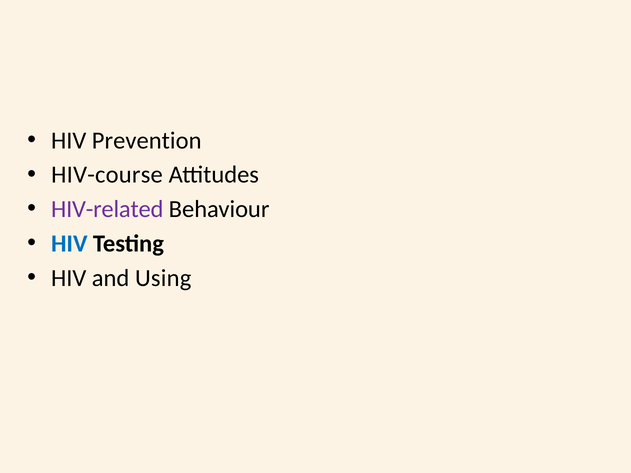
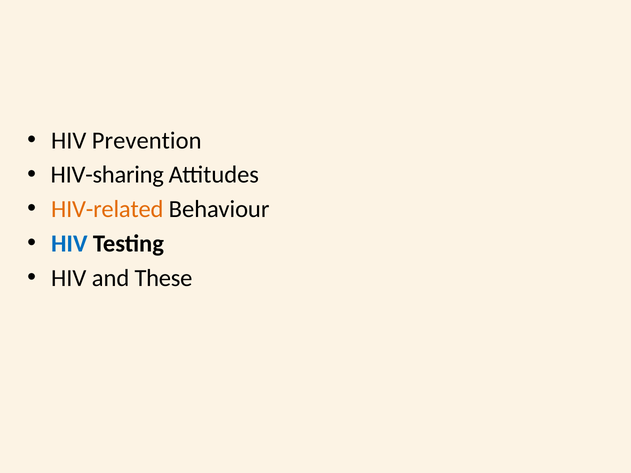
HIV-course: HIV-course -> HIV-sharing
HIV-related colour: purple -> orange
Using: Using -> These
